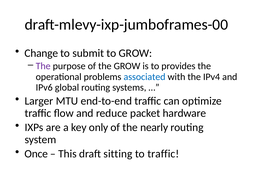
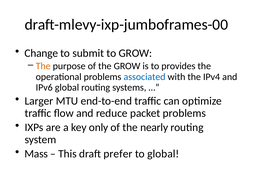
The at (43, 66) colour: purple -> orange
packet hardware: hardware -> problems
Once: Once -> Mass
sitting: sitting -> prefer
to traffic: traffic -> global
